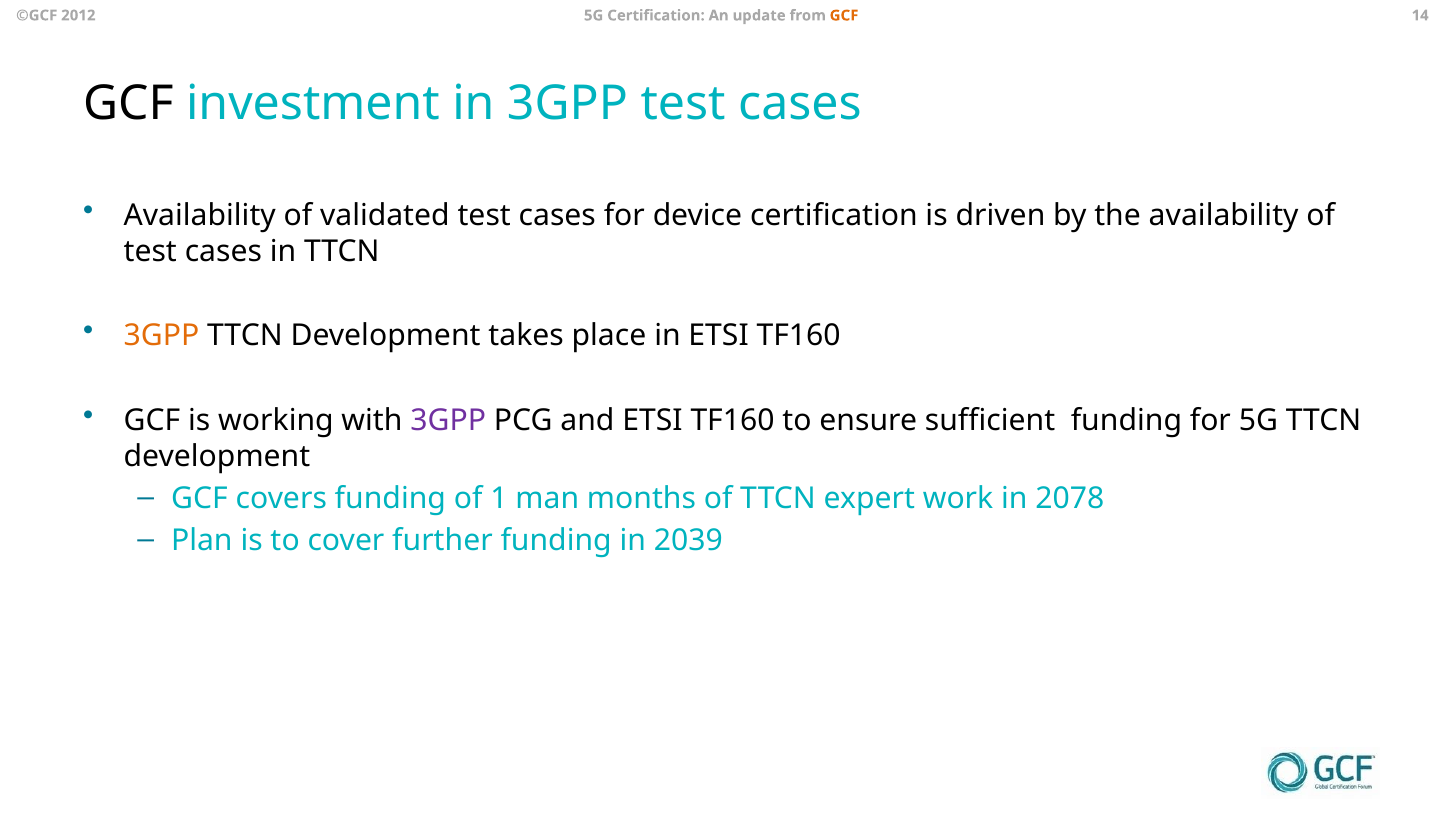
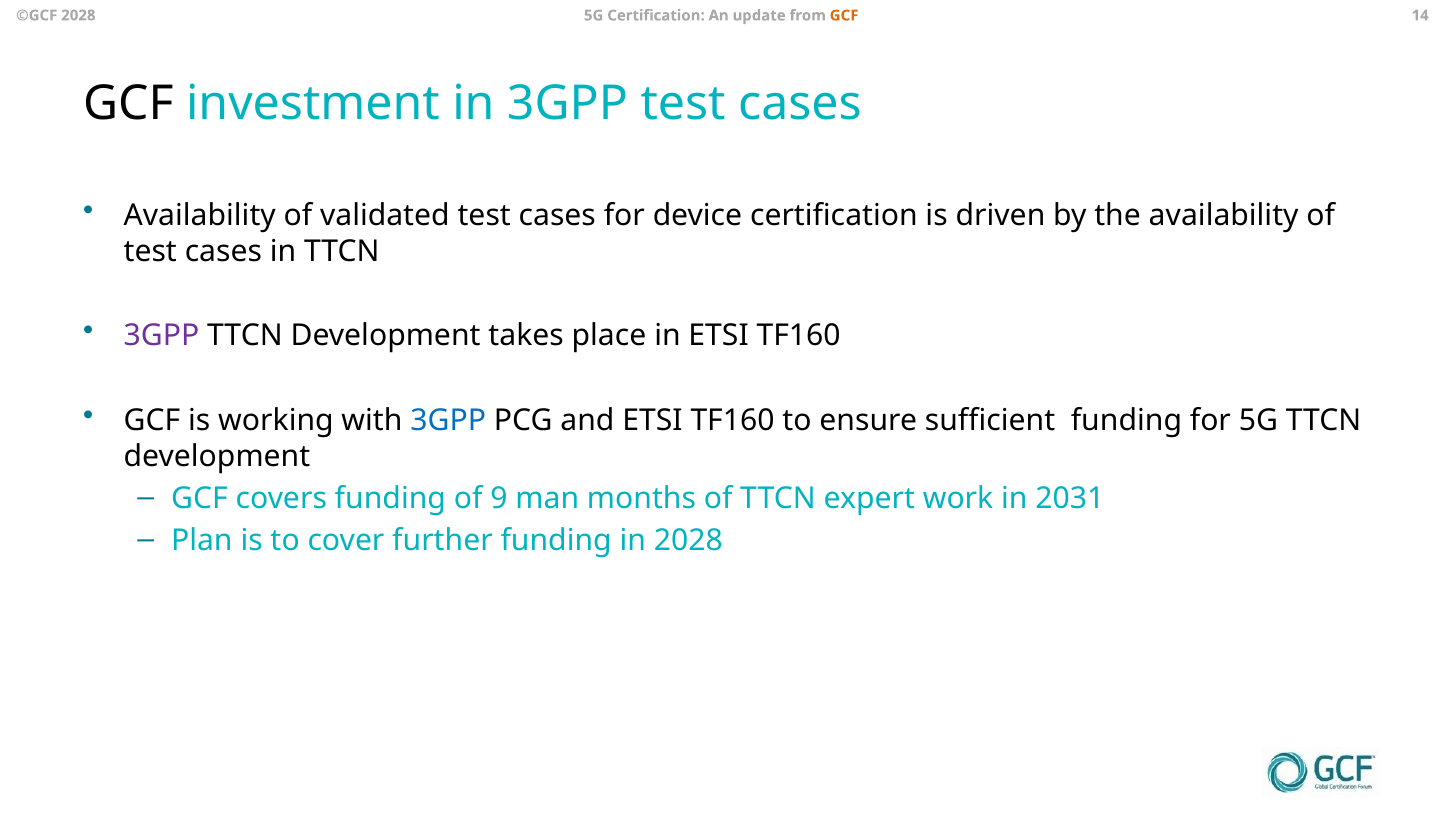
2012 at (78, 15): 2012 -> 2028
3GPP at (162, 336) colour: orange -> purple
3GPP at (448, 420) colour: purple -> blue
1: 1 -> 9
2078: 2078 -> 2031
in 2039: 2039 -> 2028
